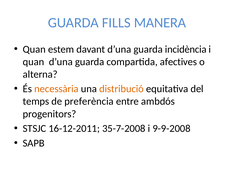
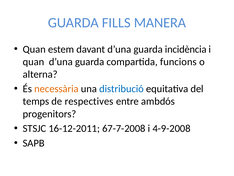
afectives: afectives -> funcions
distribució colour: orange -> blue
preferència: preferència -> respectives
35-7-2008: 35-7-2008 -> 67-7-2008
9-9-2008: 9-9-2008 -> 4-9-2008
